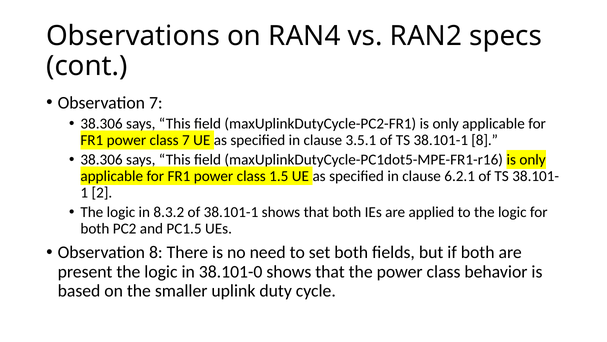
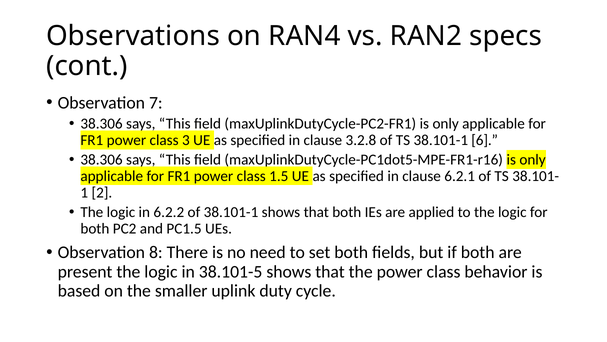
class 7: 7 -> 3
3.5.1: 3.5.1 -> 3.2.8
38.101-1 8: 8 -> 6
8.3.2: 8.3.2 -> 6.2.2
38.101-0: 38.101-0 -> 38.101-5
